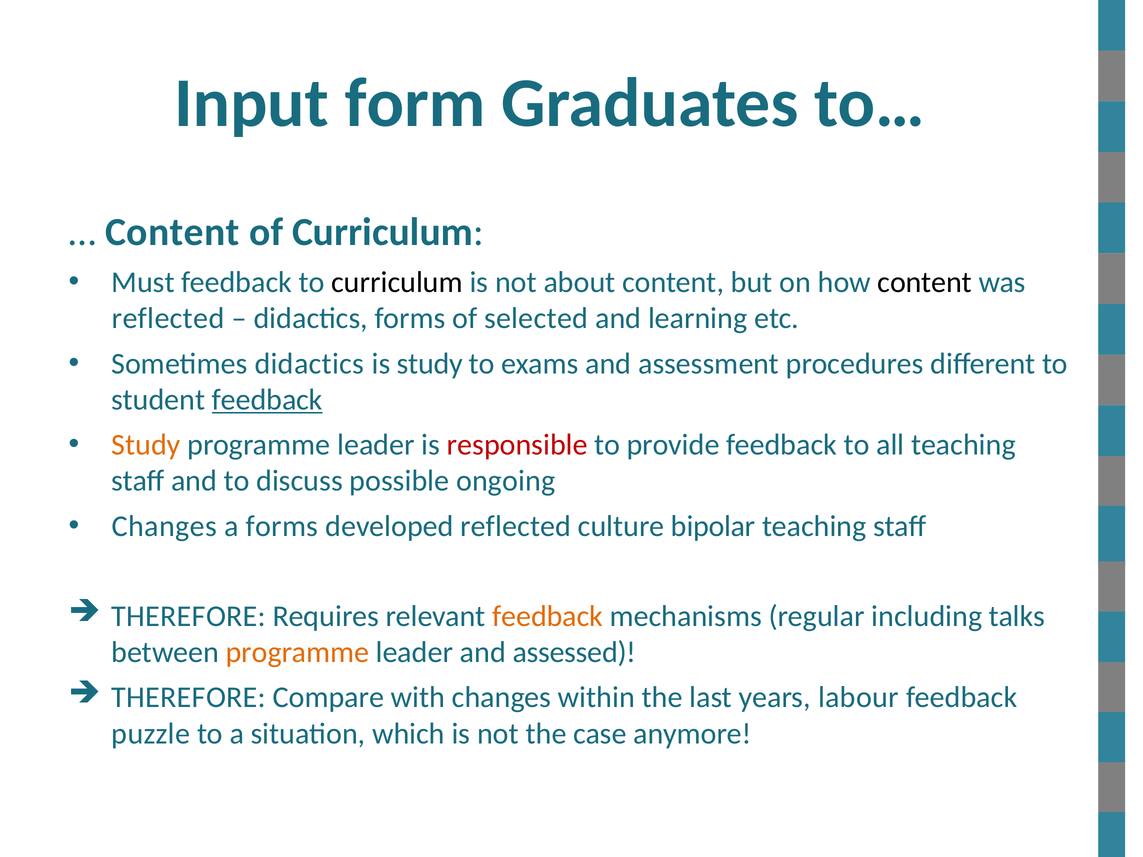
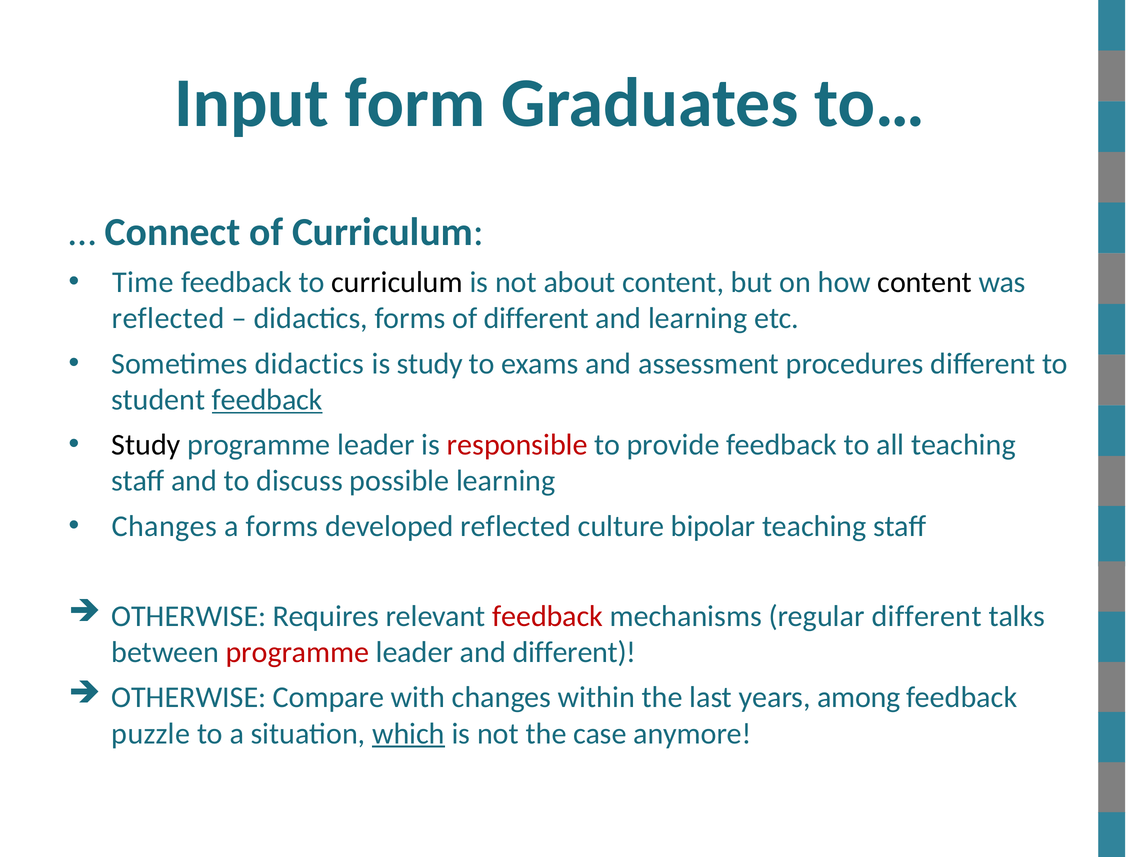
Content at (172, 232): Content -> Connect
Must: Must -> Time
of selected: selected -> different
Study at (146, 445) colour: orange -> black
possible ongoing: ongoing -> learning
THEREFORE at (189, 616): THEREFORE -> OTHERWISE
feedback at (548, 616) colour: orange -> red
regular including: including -> different
programme at (297, 653) colour: orange -> red
and assessed: assessed -> different
THEREFORE at (189, 698): THEREFORE -> OTHERWISE
labour: labour -> among
which underline: none -> present
